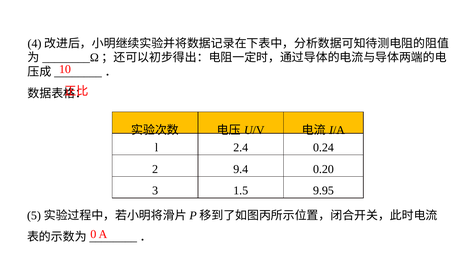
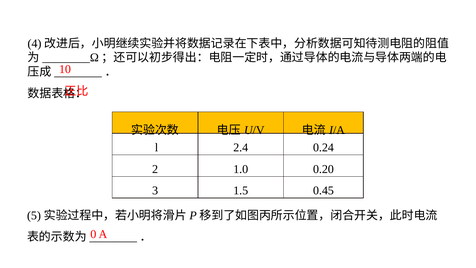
9.4: 9.4 -> 1.0
9.95: 9.95 -> 0.45
